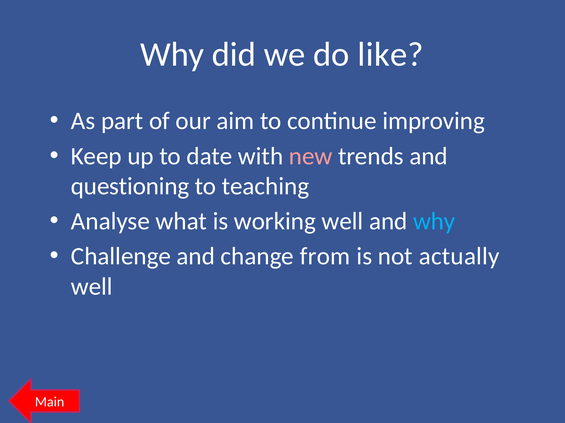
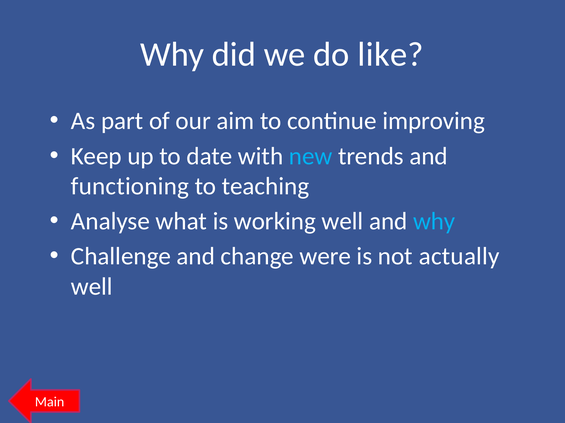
new colour: pink -> light blue
questioning: questioning -> functioning
from: from -> were
